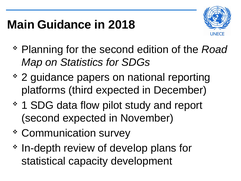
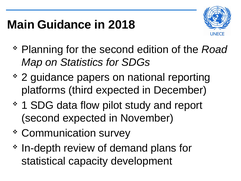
develop: develop -> demand
